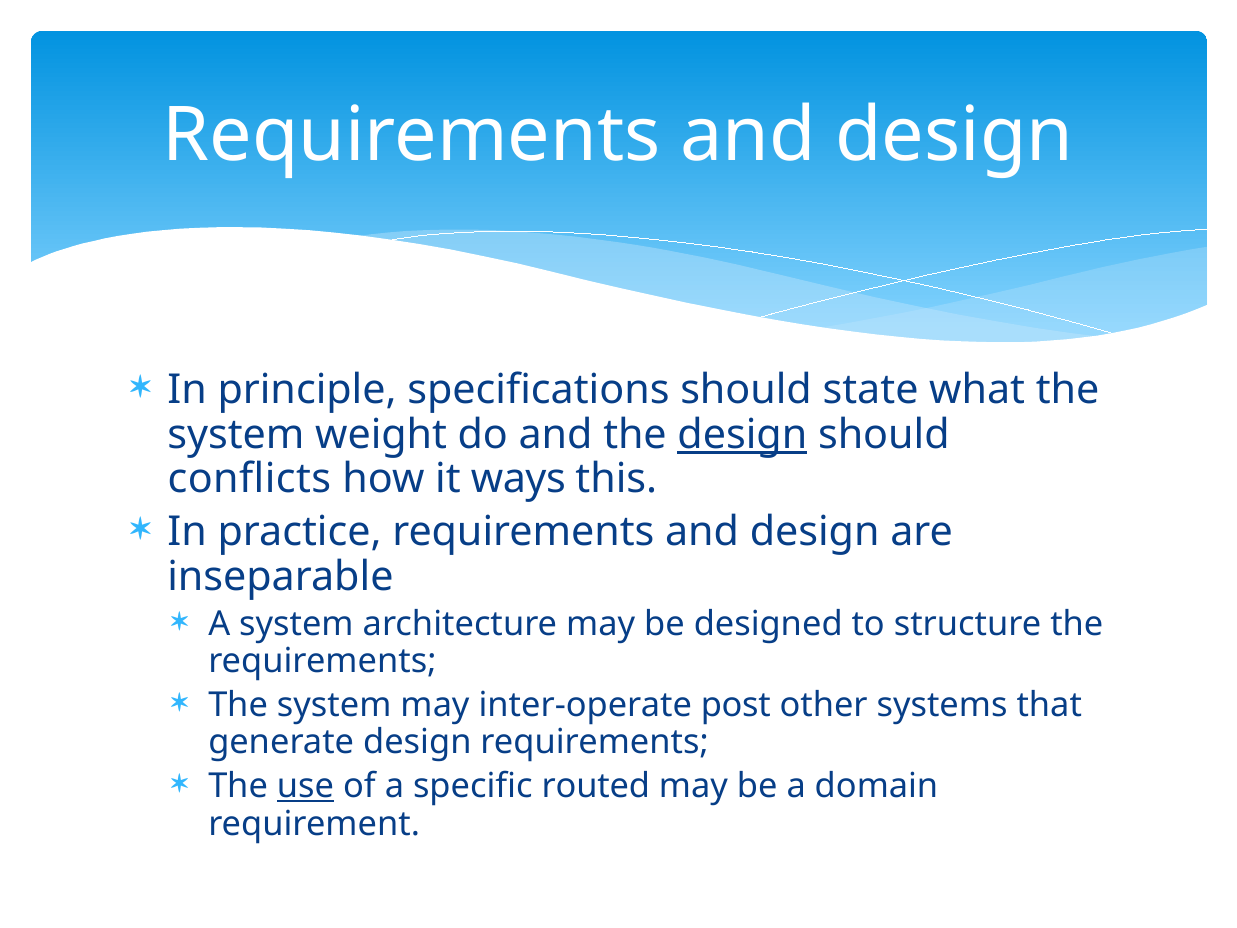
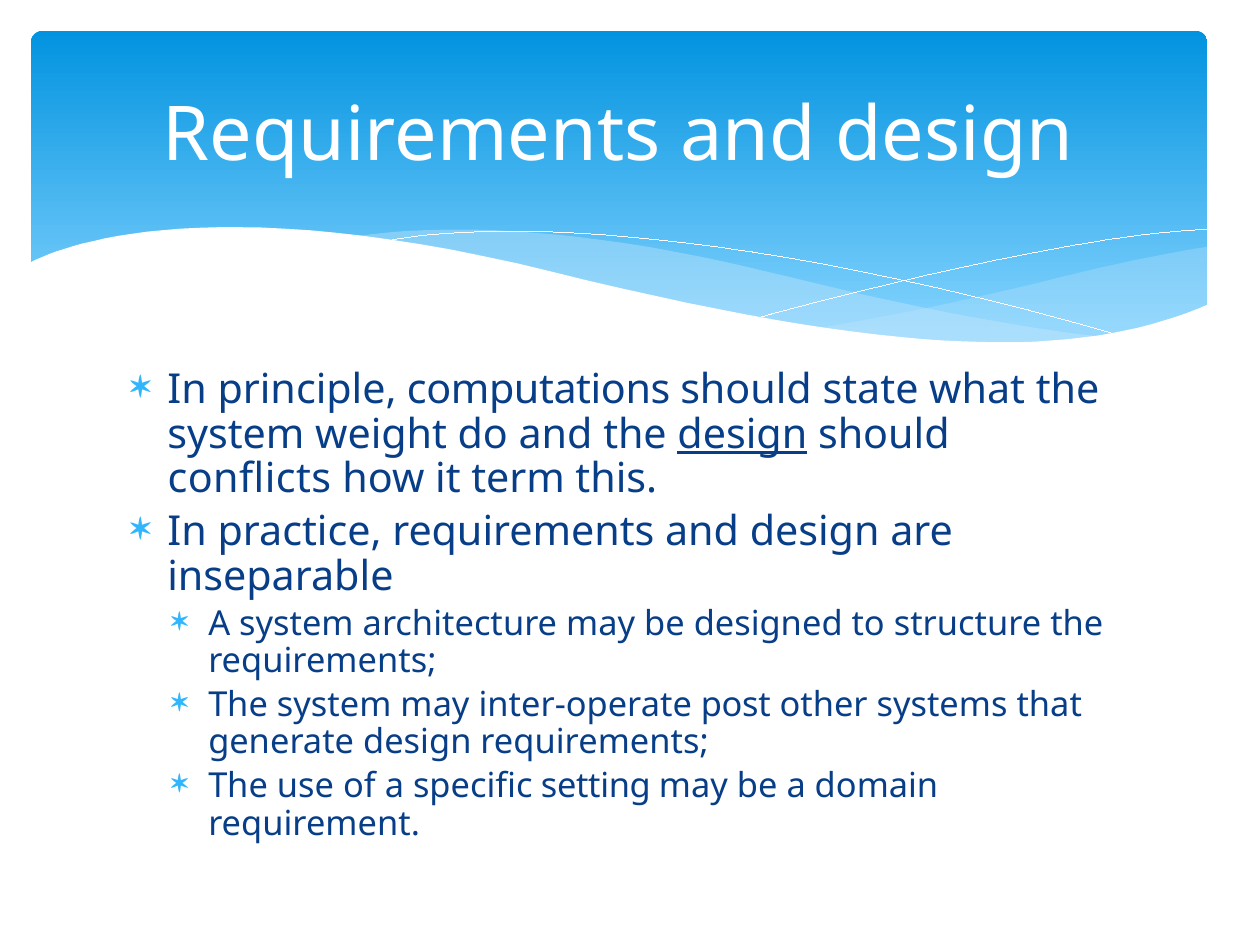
specifications: specifications -> computations
ways: ways -> term
use underline: present -> none
routed: routed -> setting
